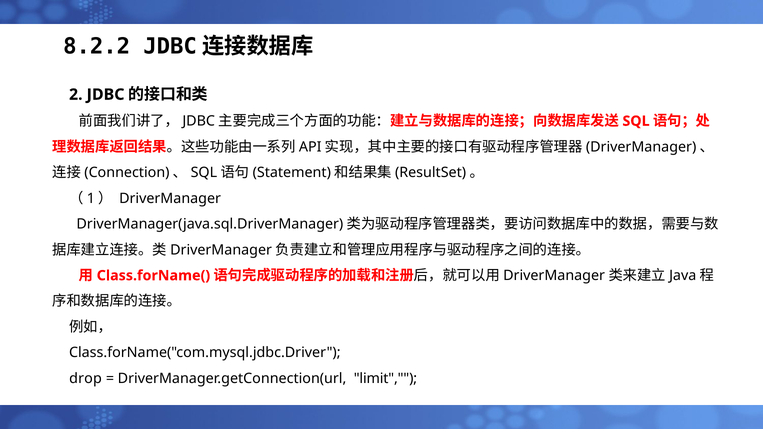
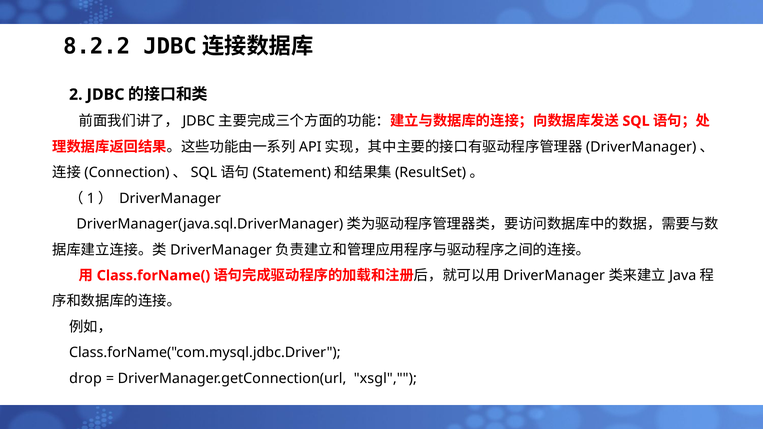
limit: limit -> xsgl
